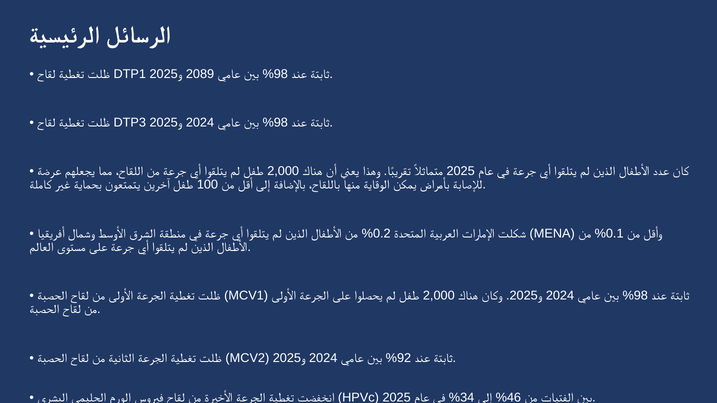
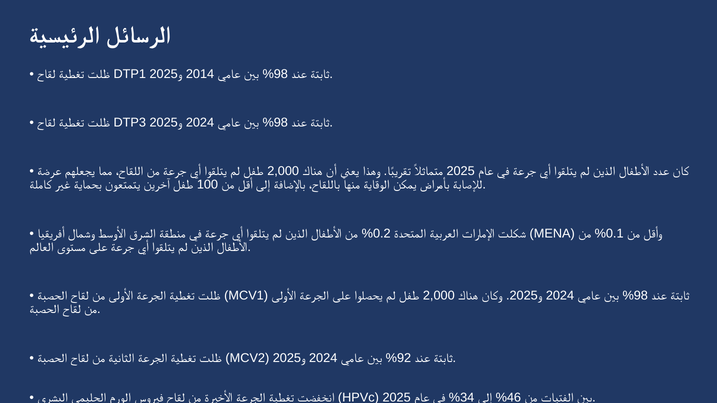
2089: 2089 -> 2014
